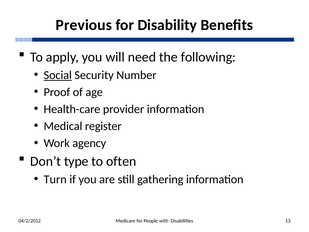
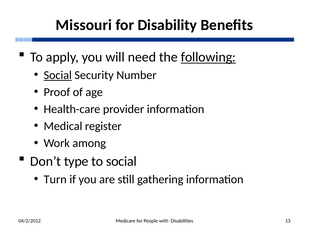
Previous: Previous -> Missouri
following underline: none -> present
agency: agency -> among
to often: often -> social
